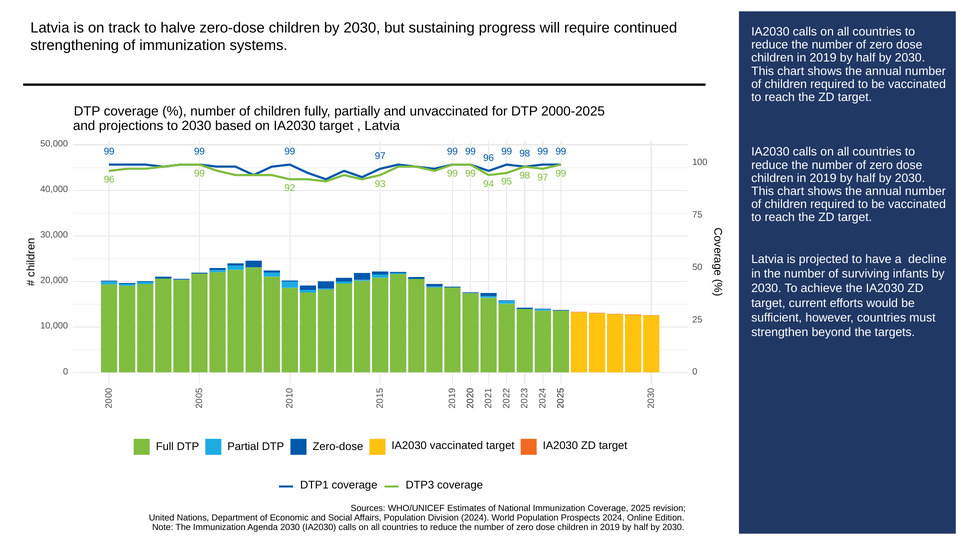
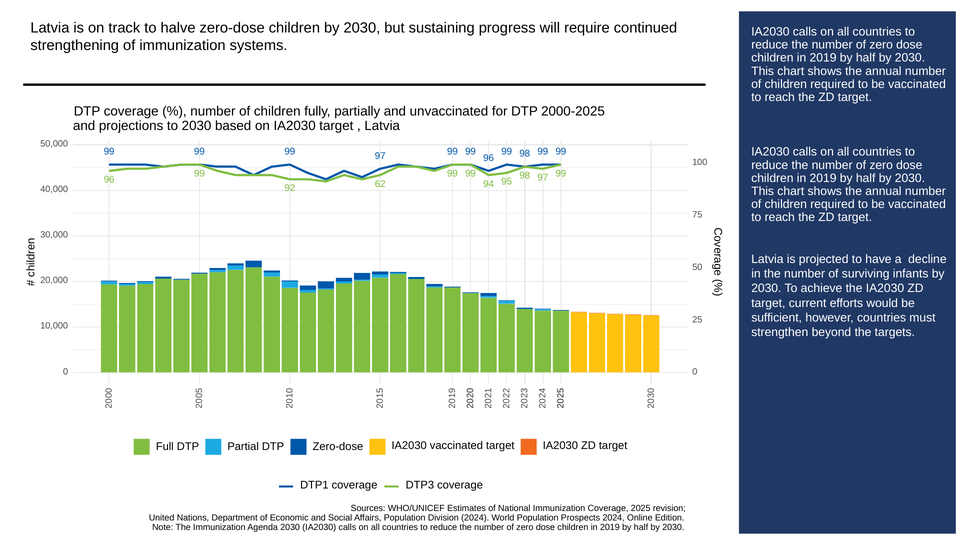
93: 93 -> 62
